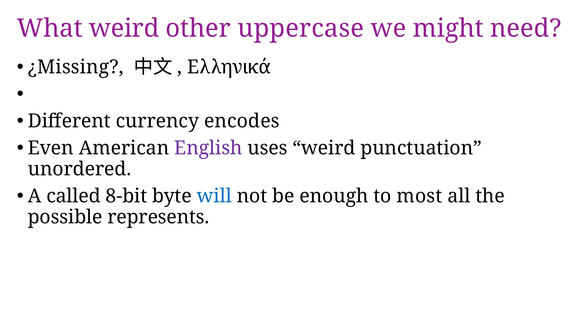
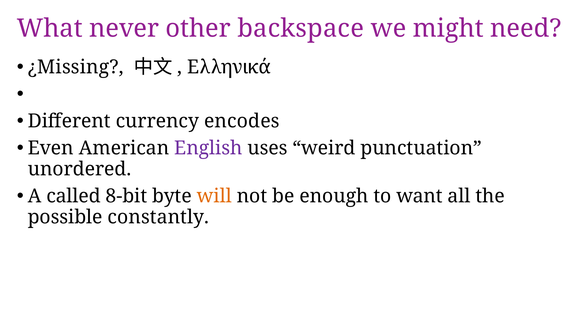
What weird: weird -> never
uppercase: uppercase -> backspace
will colour: blue -> orange
most: most -> want
represents: represents -> constantly
